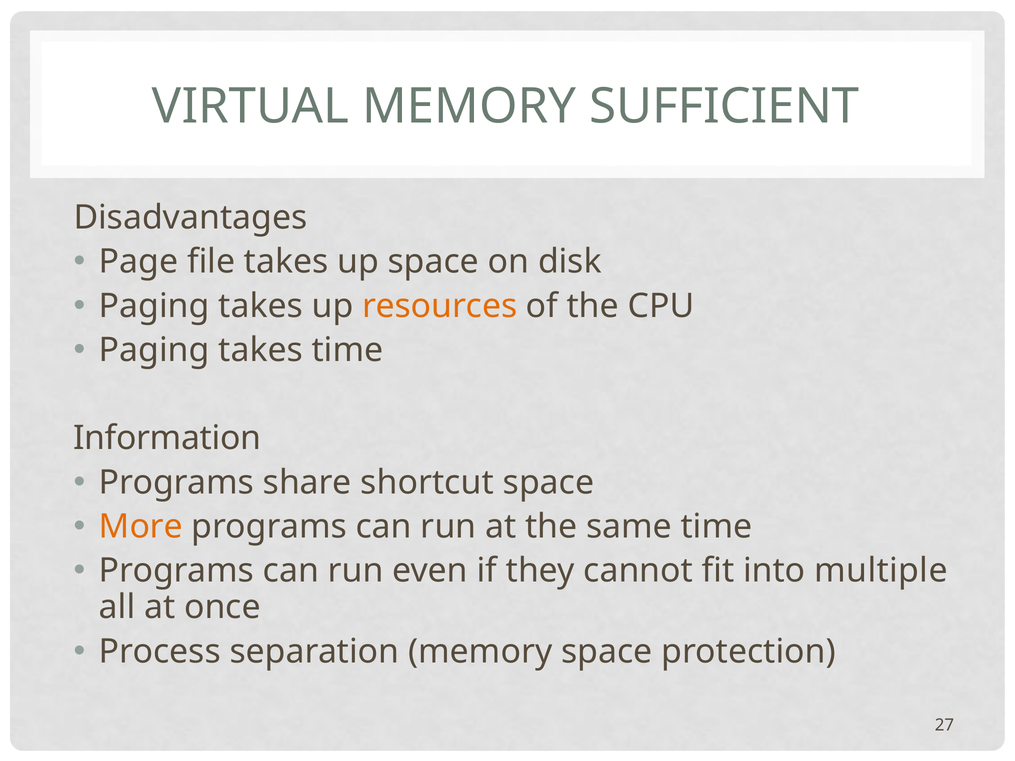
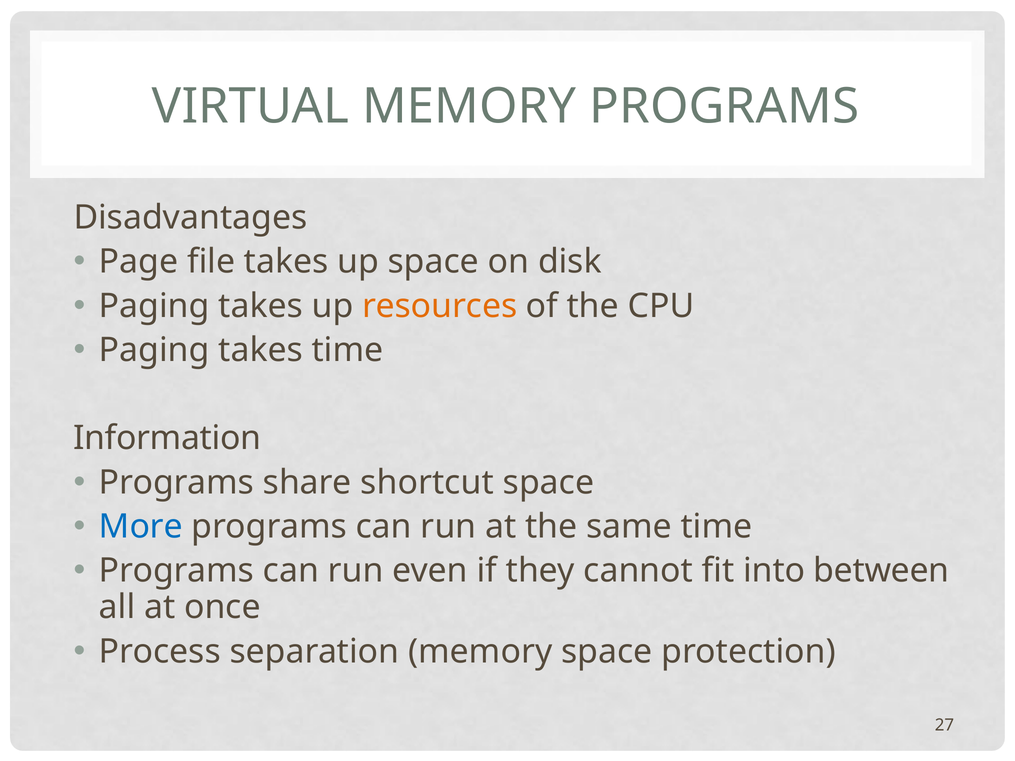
MEMORY SUFFICIENT: SUFFICIENT -> PROGRAMS
More colour: orange -> blue
multiple: multiple -> between
